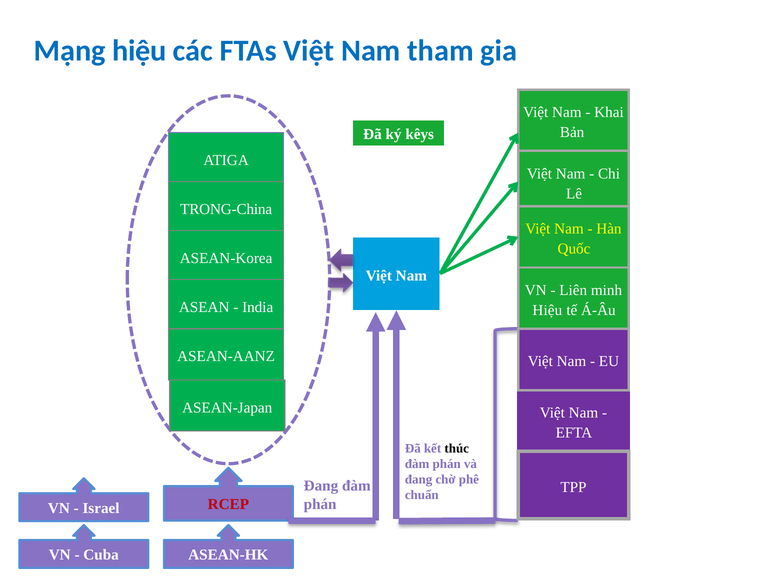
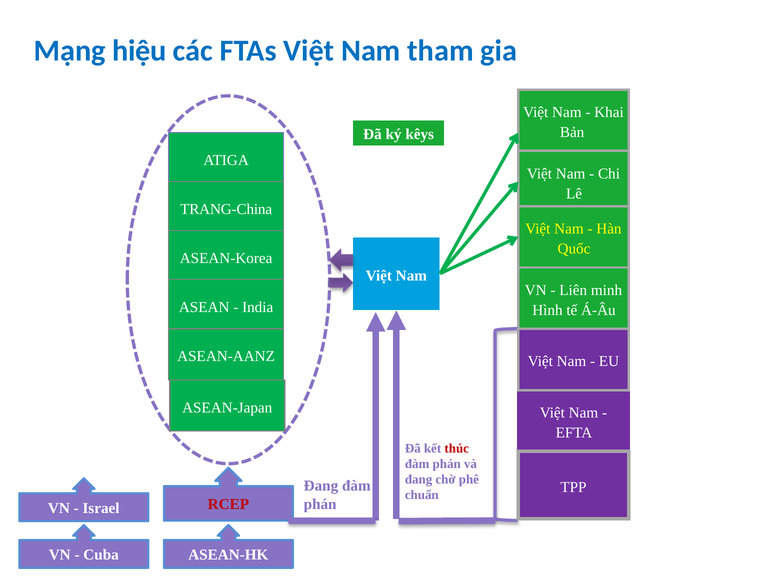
TRONG-China: TRONG-China -> TRANG-China
Hiệu at (547, 310): Hiệu -> Hình
thúc colour: black -> red
